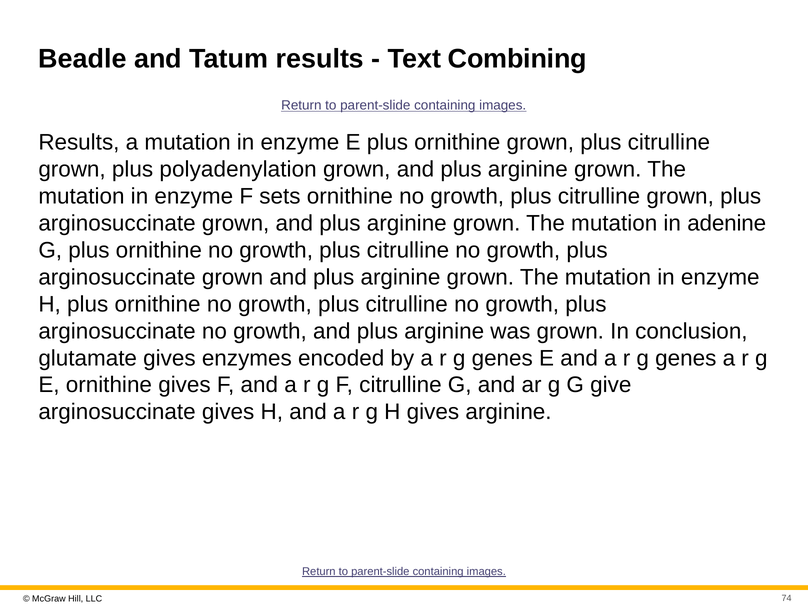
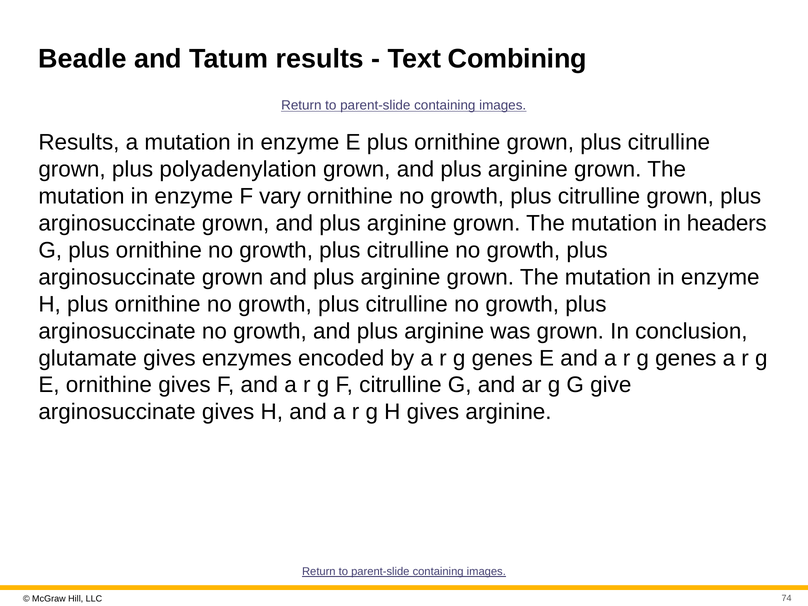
sets: sets -> vary
adenine: adenine -> headers
